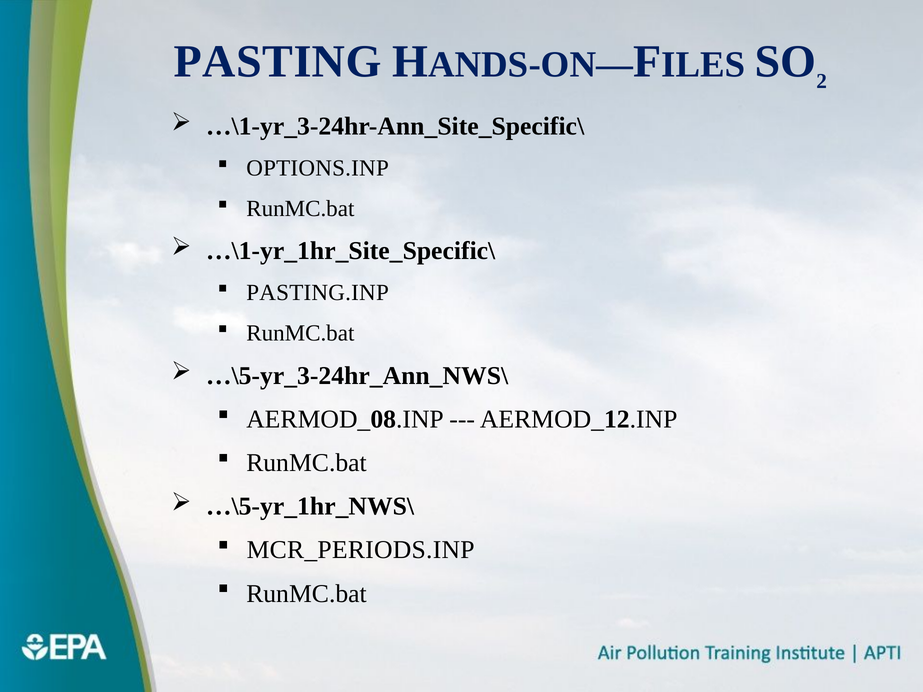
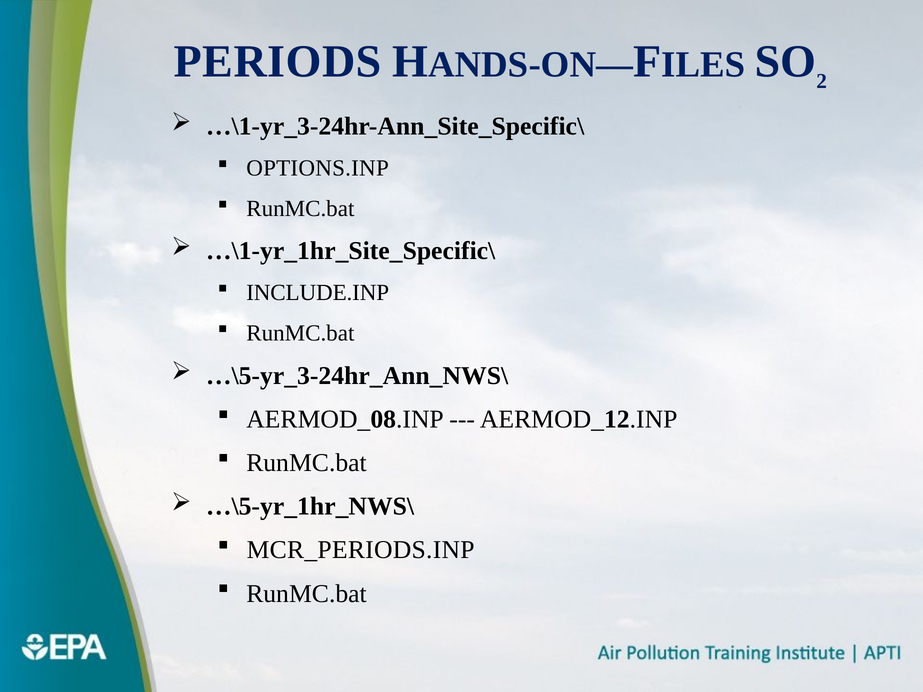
PASTING: PASTING -> PERIODS
PASTING.INP: PASTING.INP -> INCLUDE.INP
